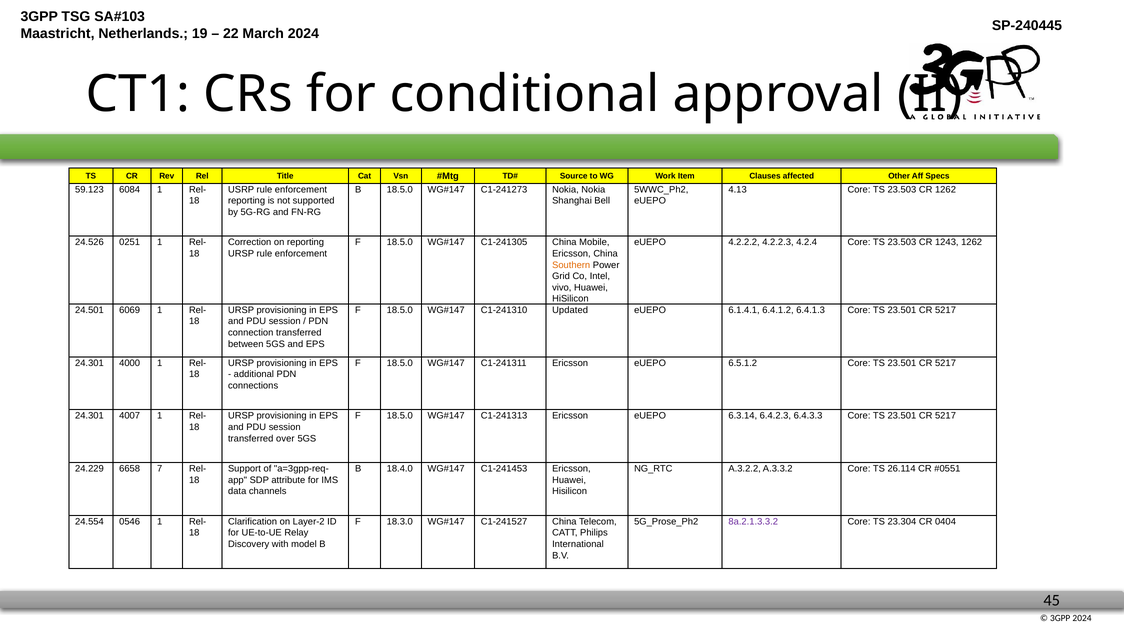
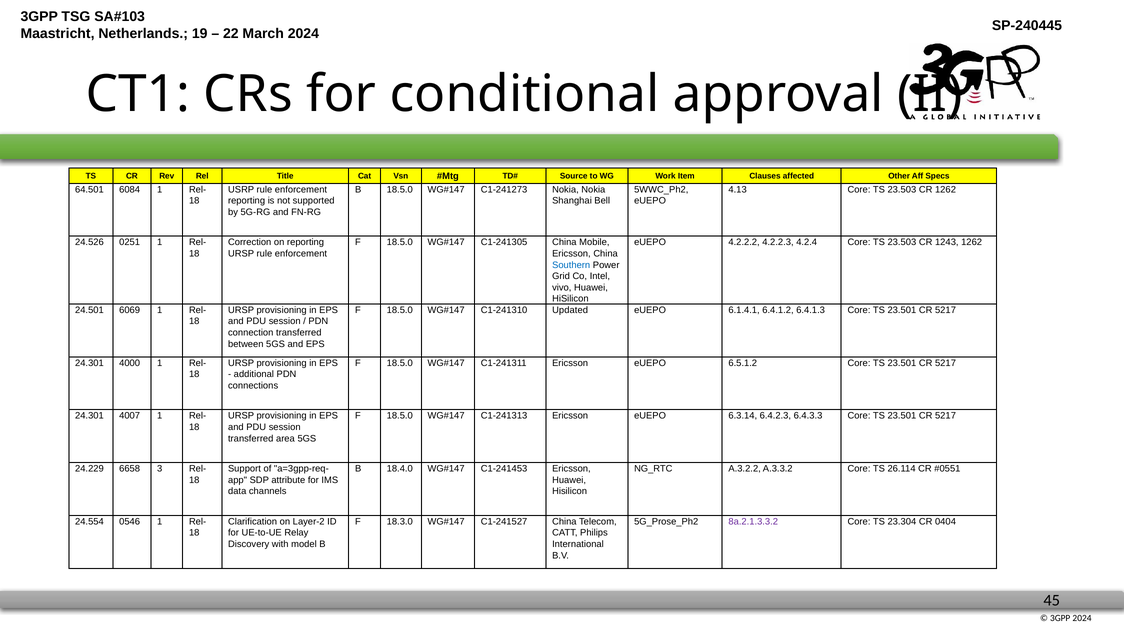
59.123: 59.123 -> 64.501
Southern colour: orange -> blue
over: over -> area
7: 7 -> 3
